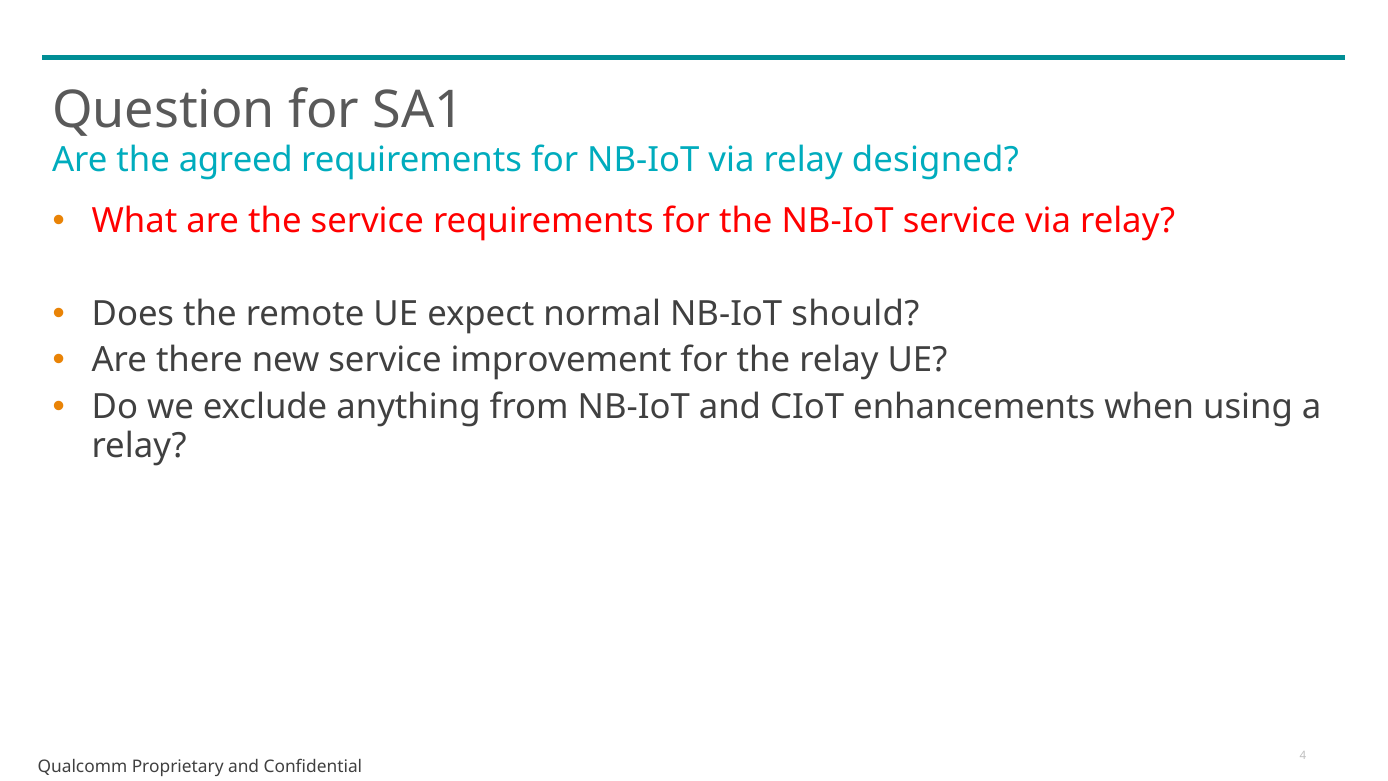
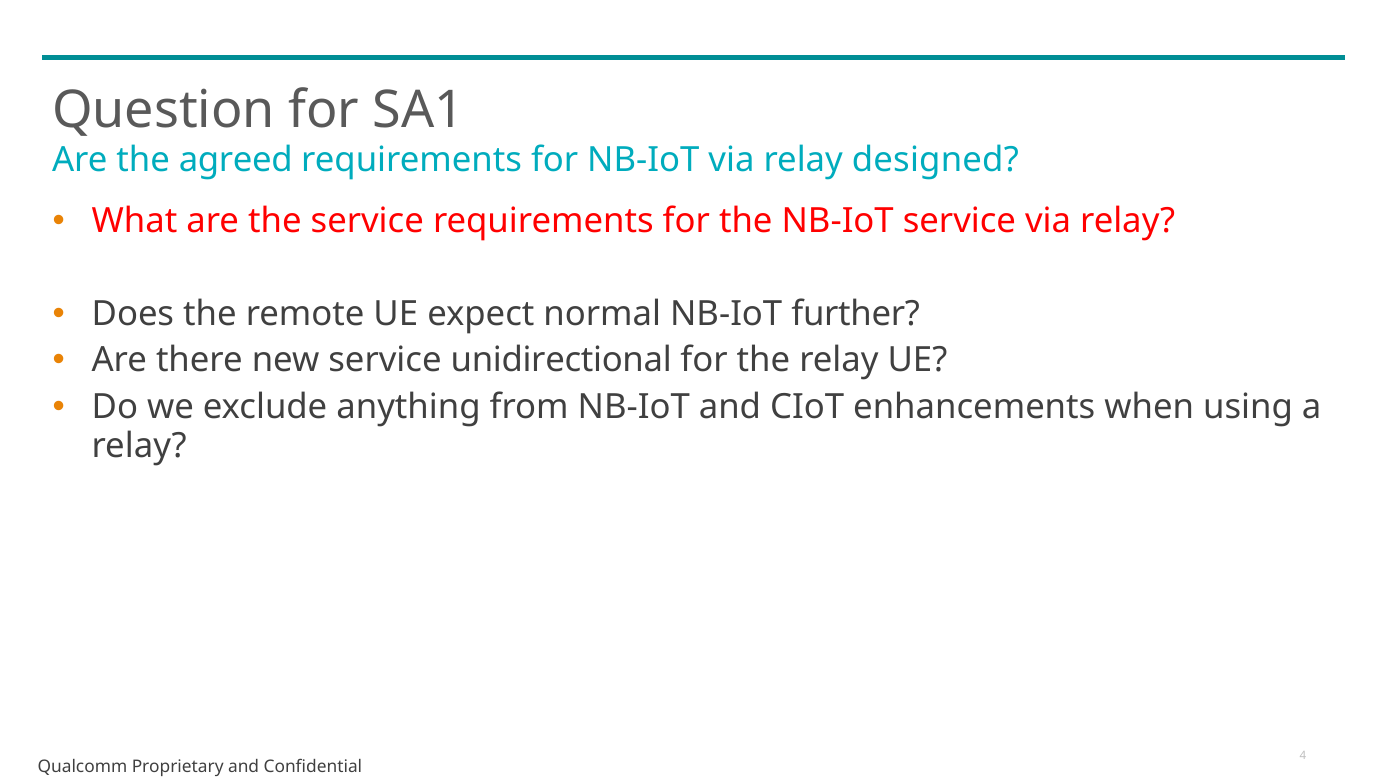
should: should -> further
improvement: improvement -> unidirectional
